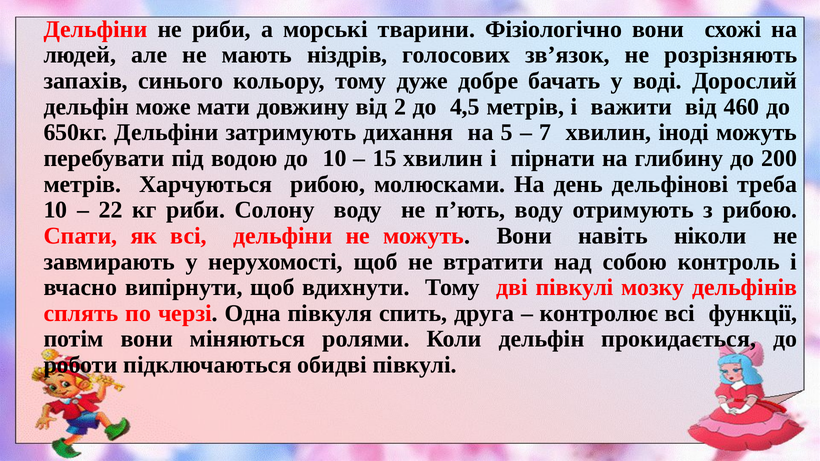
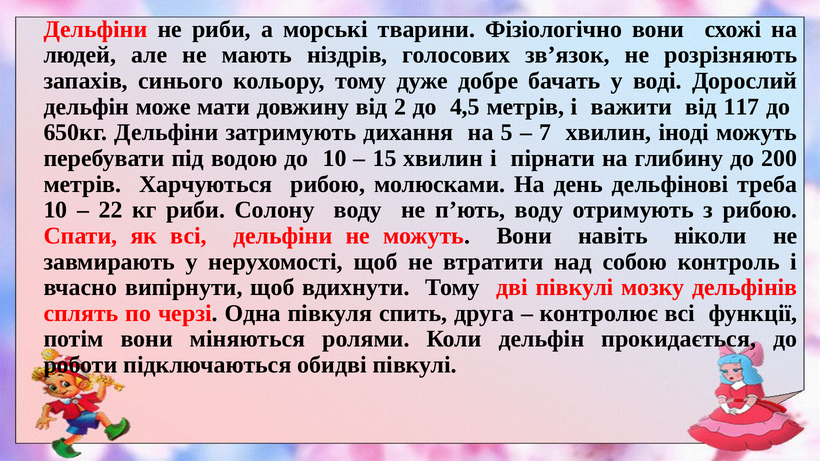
460: 460 -> 117
